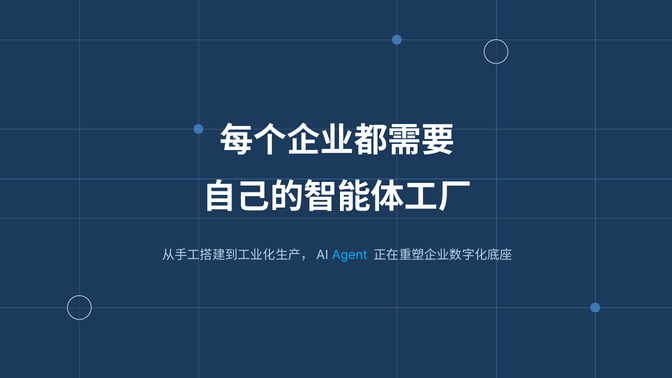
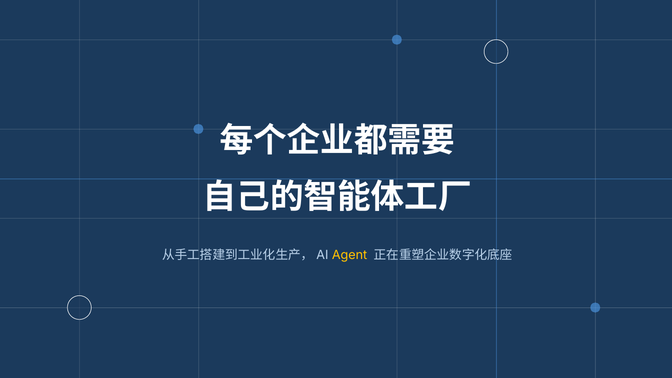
Agent colour: light blue -> yellow
